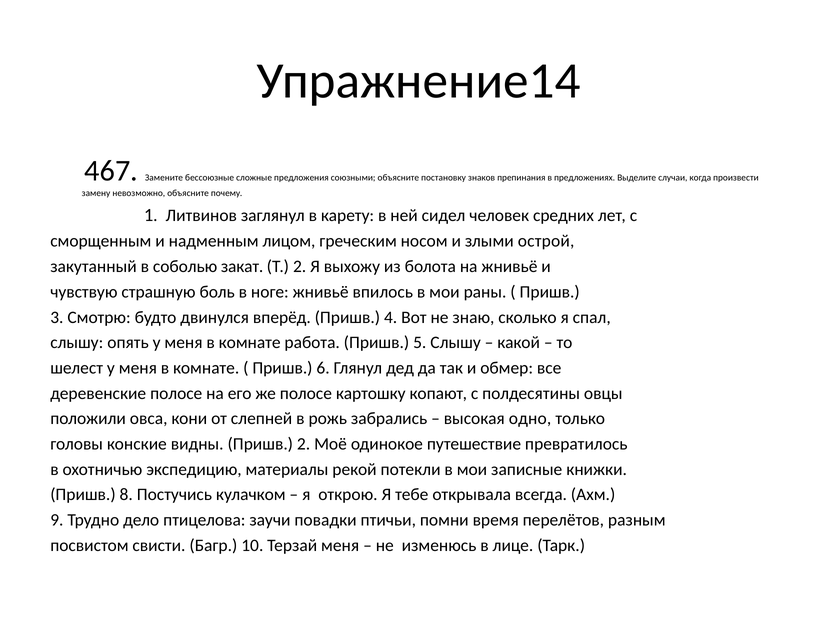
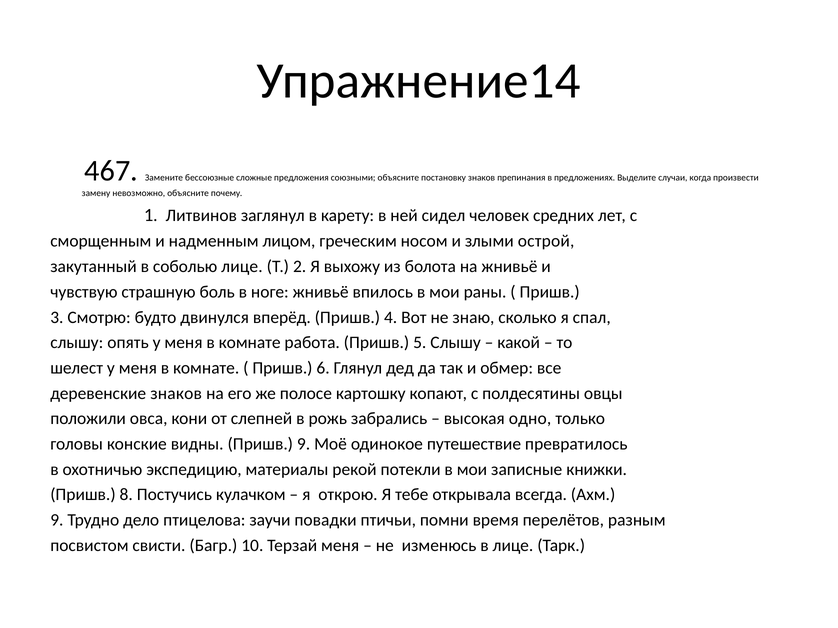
соболью закат: закат -> лице
деревенские полосе: полосе -> знаков
Пришв 2: 2 -> 9
